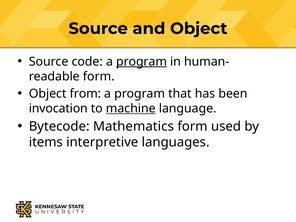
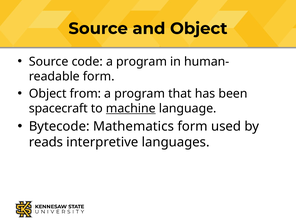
program at (142, 62) underline: present -> none
invocation: invocation -> spacecraft
items: items -> reads
